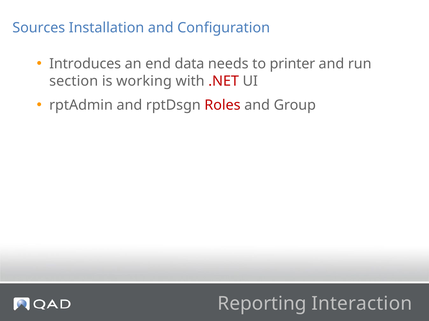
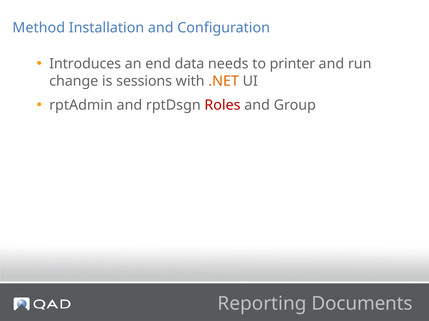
Sources: Sources -> Method
section: section -> change
working: working -> sessions
.NET colour: red -> orange
Interaction: Interaction -> Documents
